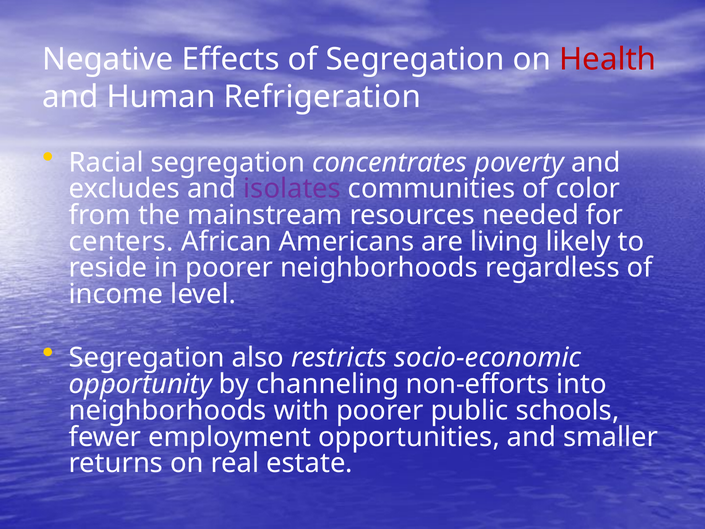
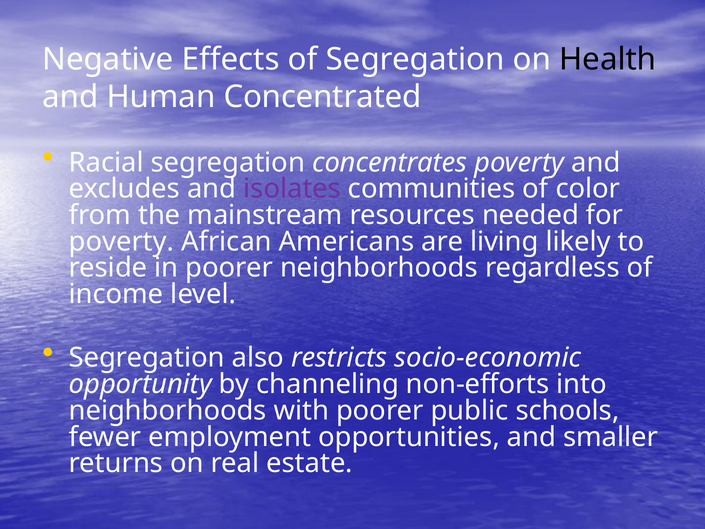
Health colour: red -> black
Refrigeration: Refrigeration -> Concentrated
centers at (121, 241): centers -> poverty
